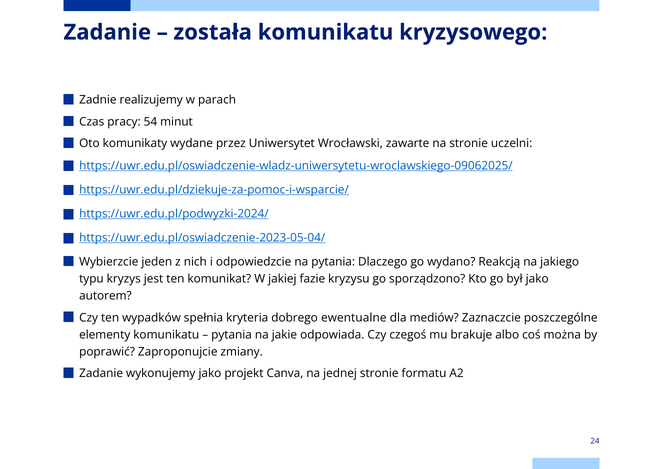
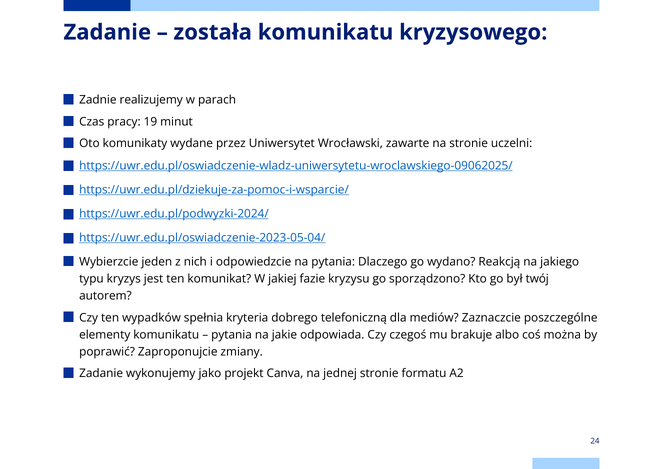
54: 54 -> 19
był jako: jako -> twój
ewentualne: ewentualne -> telefoniczną
